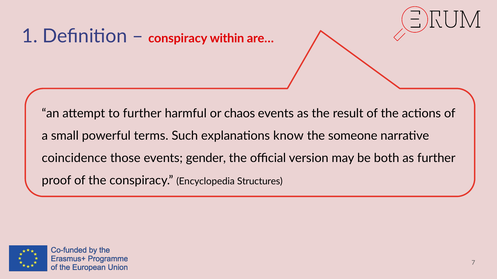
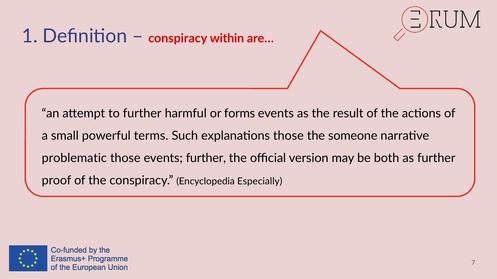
chaos: chaos -> forms
explanations know: know -> those
coincidence: coincidence -> problematic
events gender: gender -> further
Structures: Structures -> Especially
